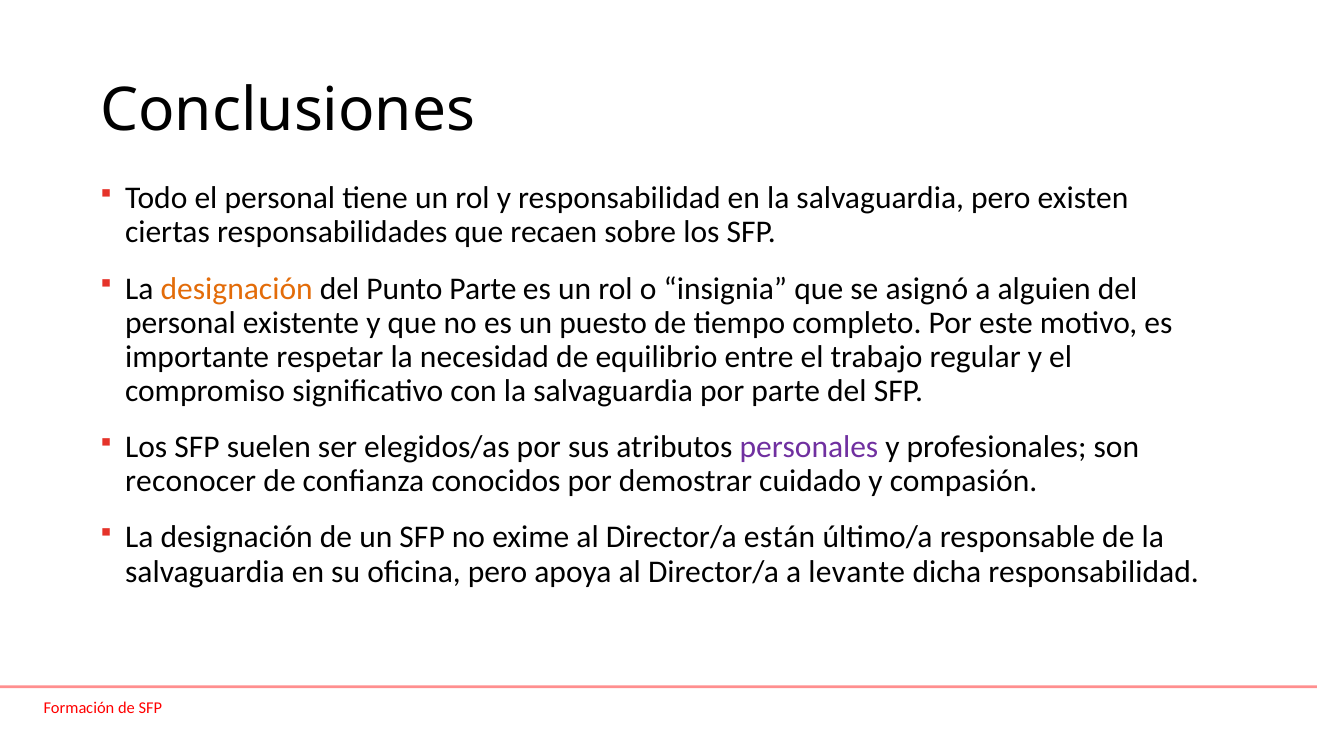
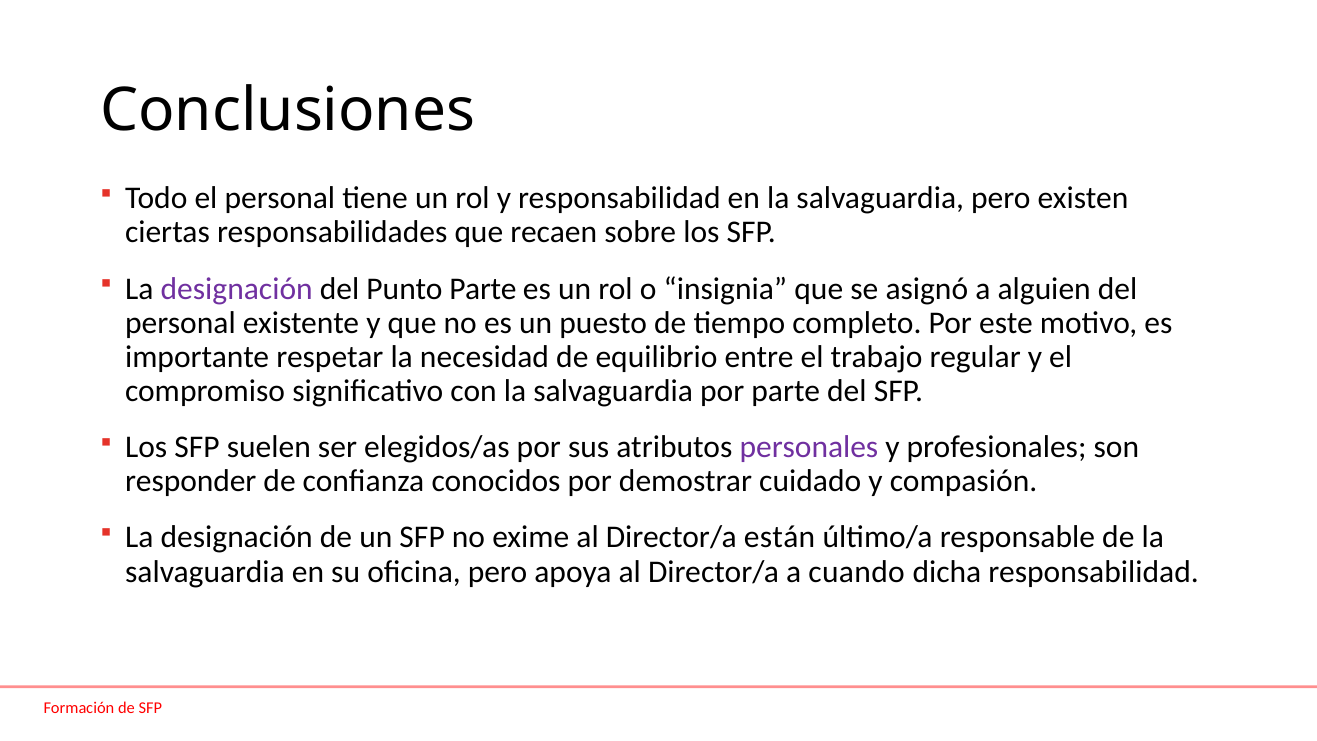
designación at (237, 289) colour: orange -> purple
reconocer: reconocer -> responder
levante: levante -> cuando
